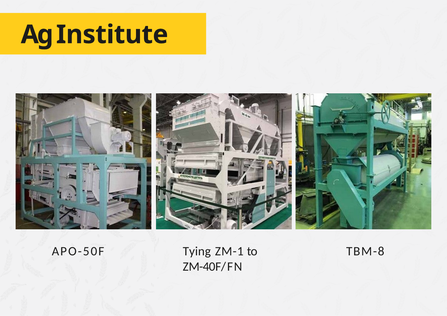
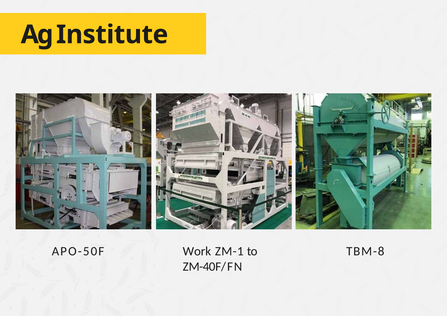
Tying: Tying -> Work
